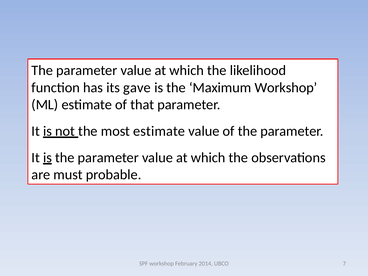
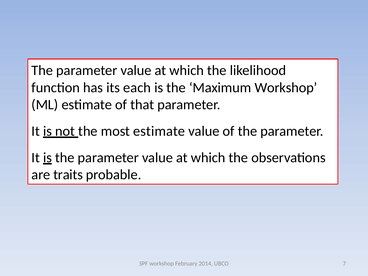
gave: gave -> each
must: must -> traits
